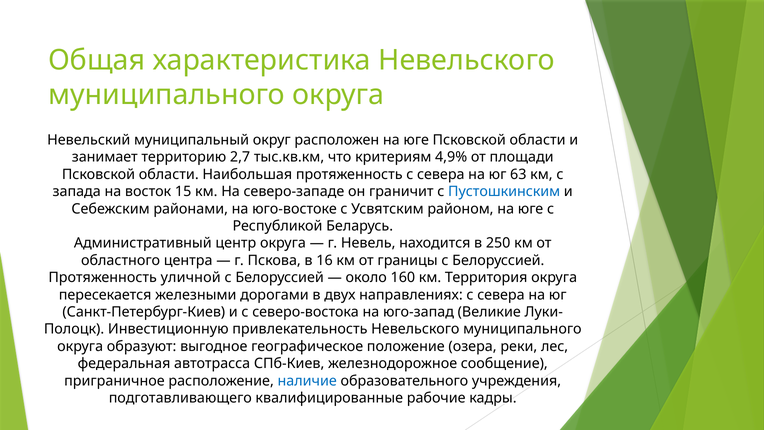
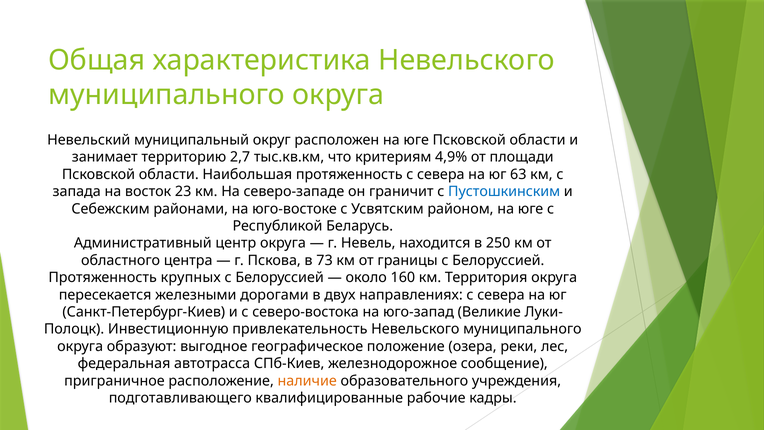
15: 15 -> 23
16: 16 -> 73
уличной: уличной -> крупных
наличие colour: blue -> orange
